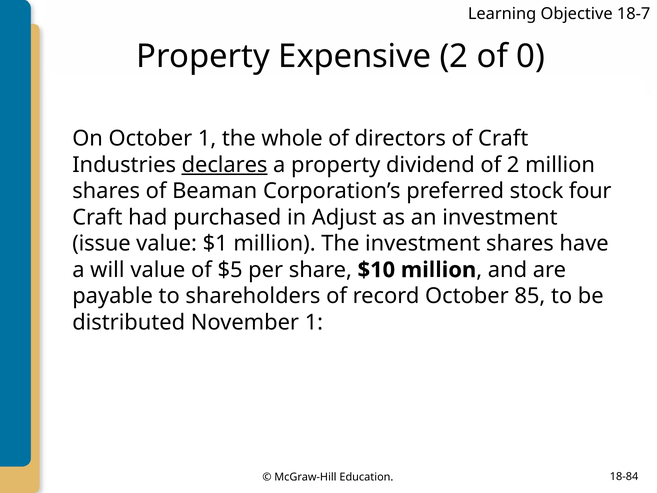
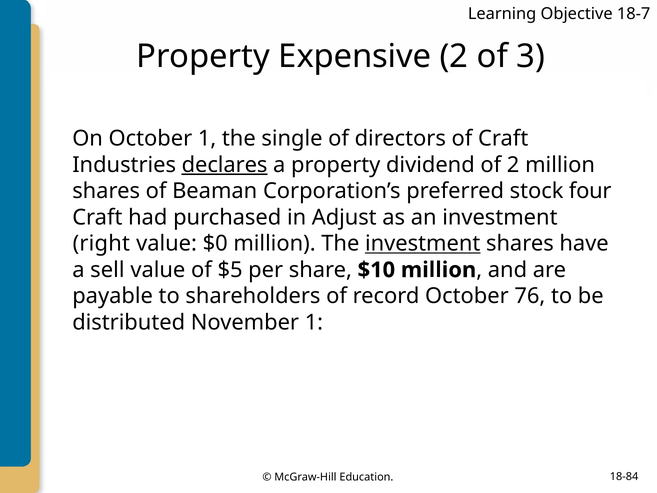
0: 0 -> 3
whole: whole -> single
issue: issue -> right
$1: $1 -> $0
investment at (423, 244) underline: none -> present
will: will -> sell
85: 85 -> 76
